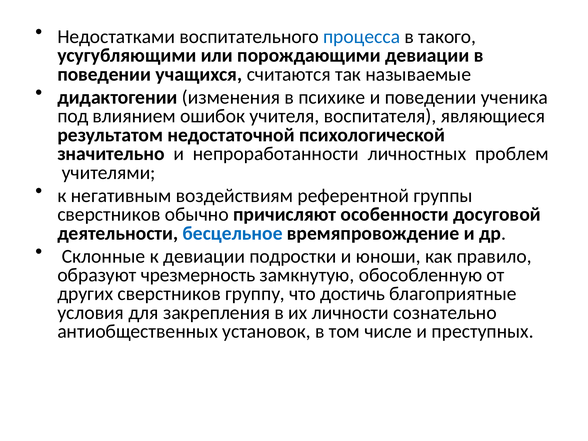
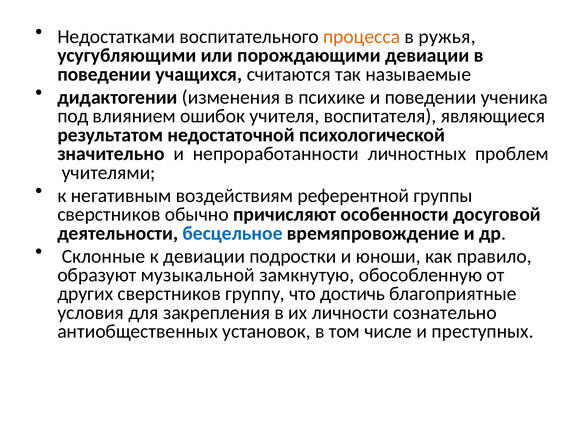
процесса colour: blue -> orange
такого: такого -> ружья
чрезмерность: чрезмерность -> музыкальной
